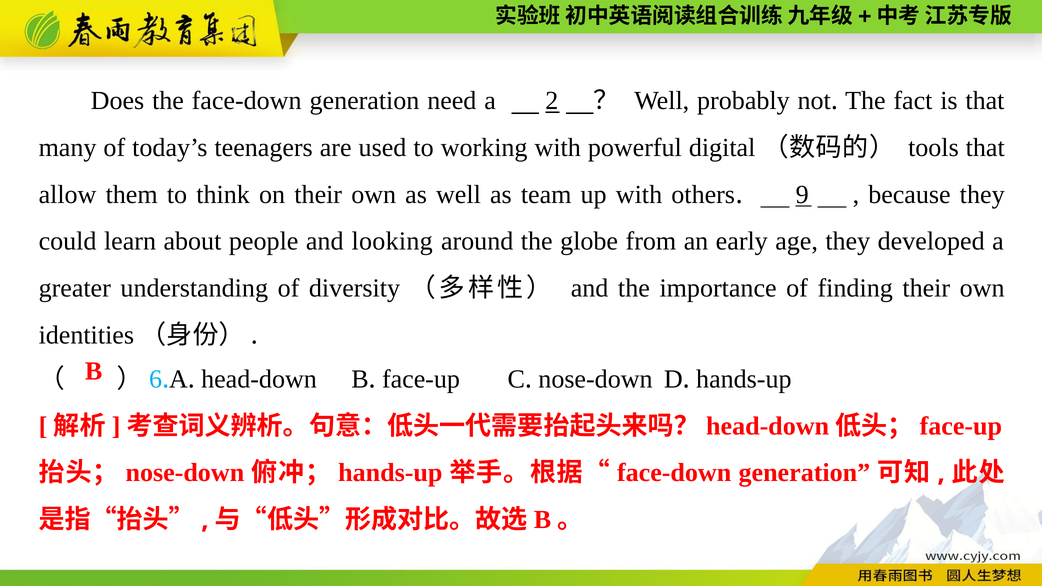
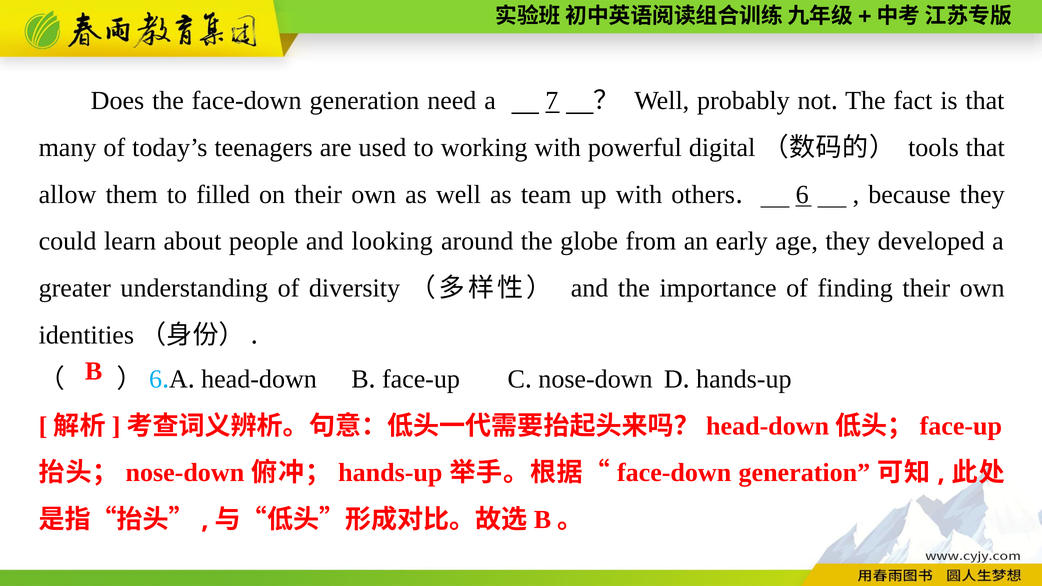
2: 2 -> 7
think: think -> filled
9: 9 -> 6
